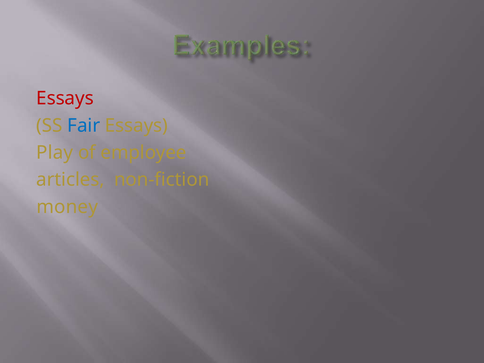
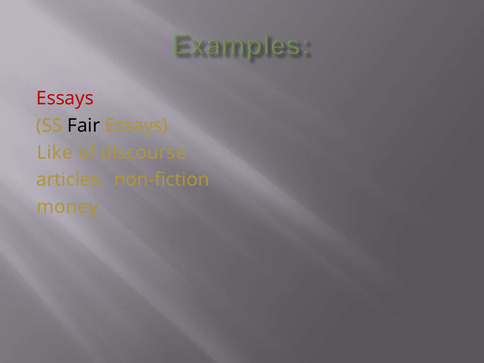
Fair colour: blue -> black
Play: Play -> Like
employee: employee -> discourse
